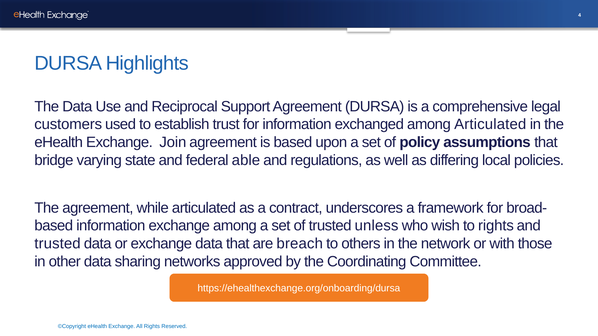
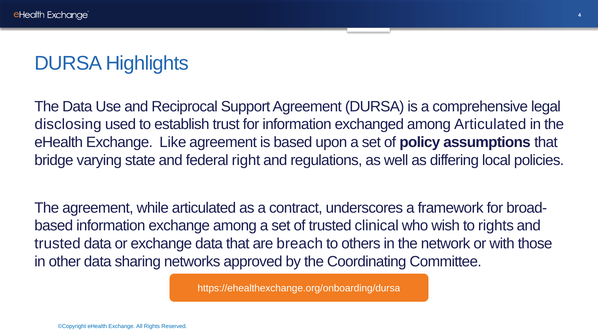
customers: customers -> disclosing
Join: Join -> Like
able: able -> right
unless: unless -> clinical
